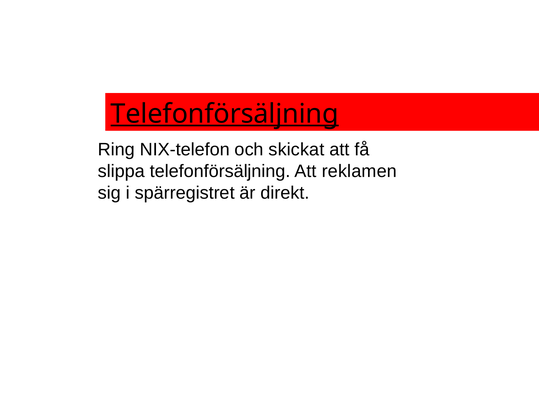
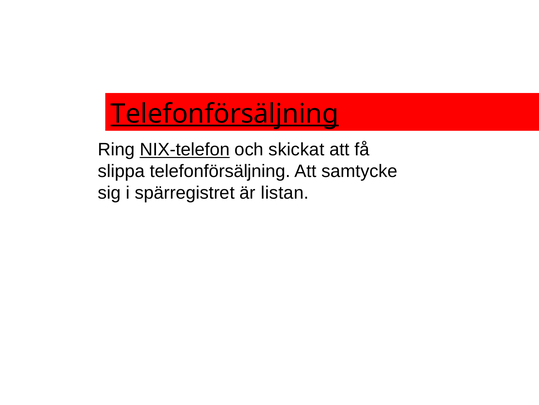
NIX-telefon underline: none -> present
reklamen: reklamen -> samtycke
direkt: direkt -> listan
